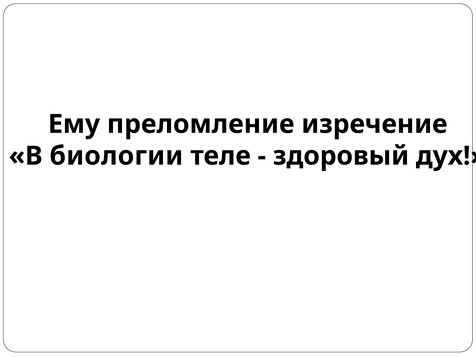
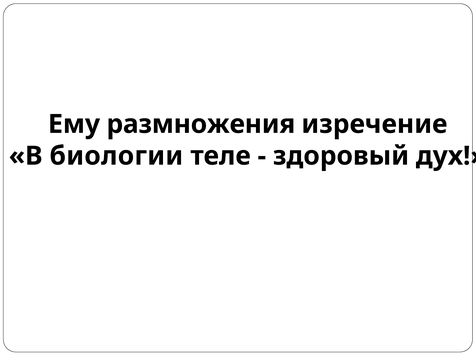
преломление: преломление -> размножения
